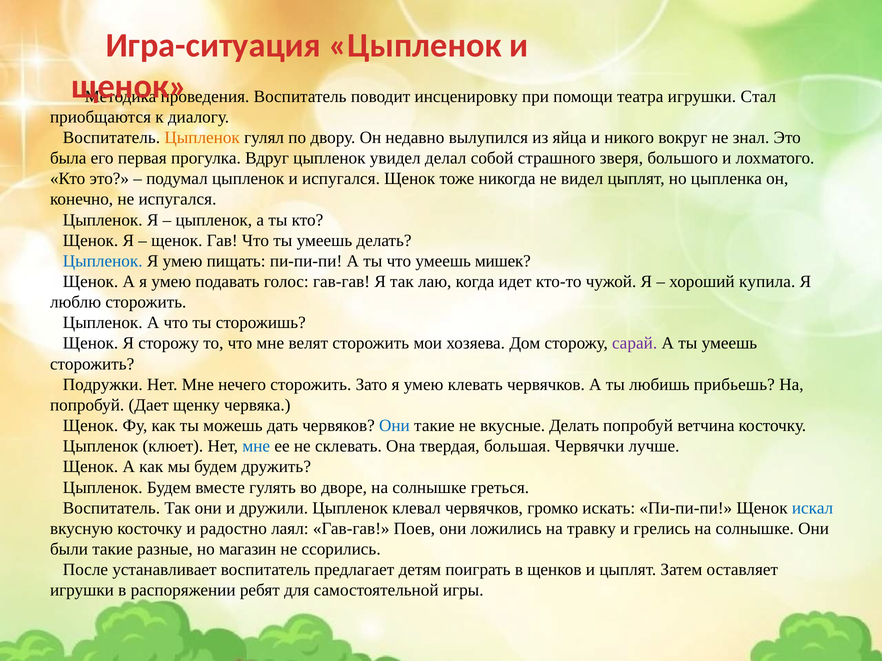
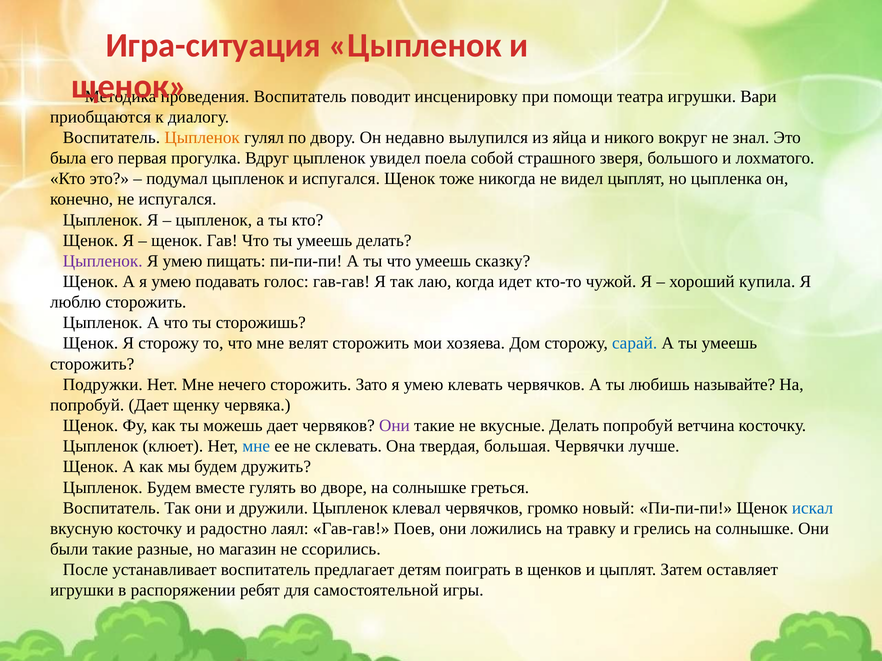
Стал: Стал -> Вари
делал: делал -> поела
Цыпленок at (103, 261) colour: blue -> purple
мишек: мишек -> сказку
сарай colour: purple -> blue
прибьешь: прибьешь -> называйте
можешь дать: дать -> дает
Они at (394, 426) colour: blue -> purple
искать: искать -> новый
